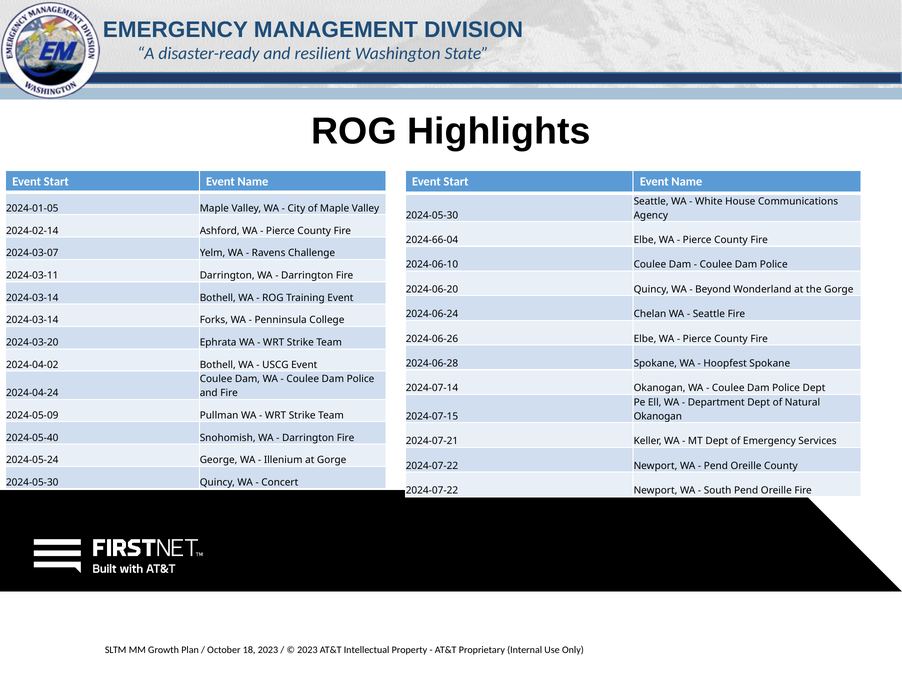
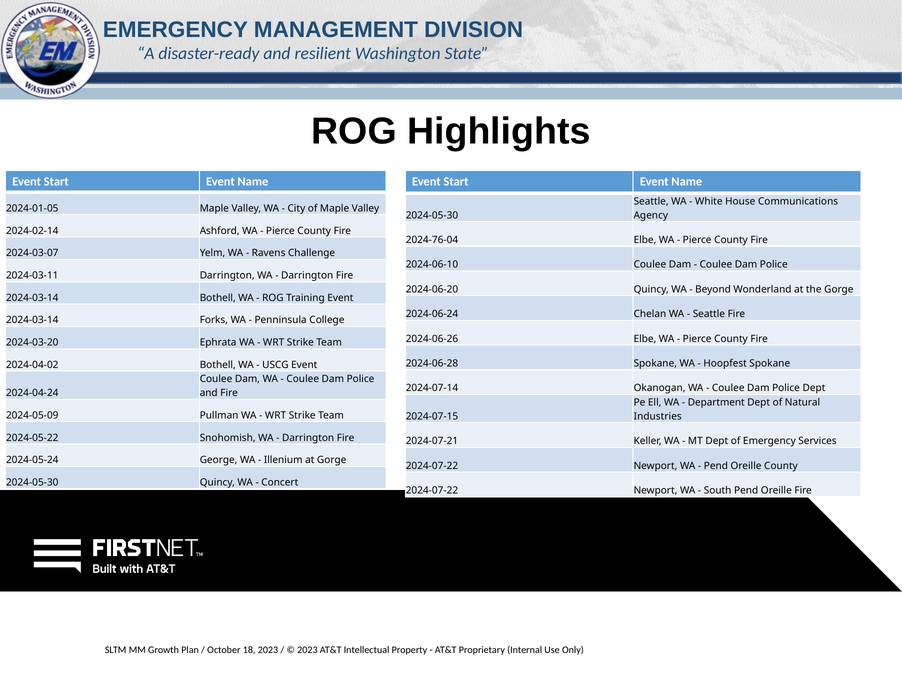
2024-66-04: 2024-66-04 -> 2024-76-04
Okanogan at (658, 417): Okanogan -> Industries
2024-05-40: 2024-05-40 -> 2024-05-22
